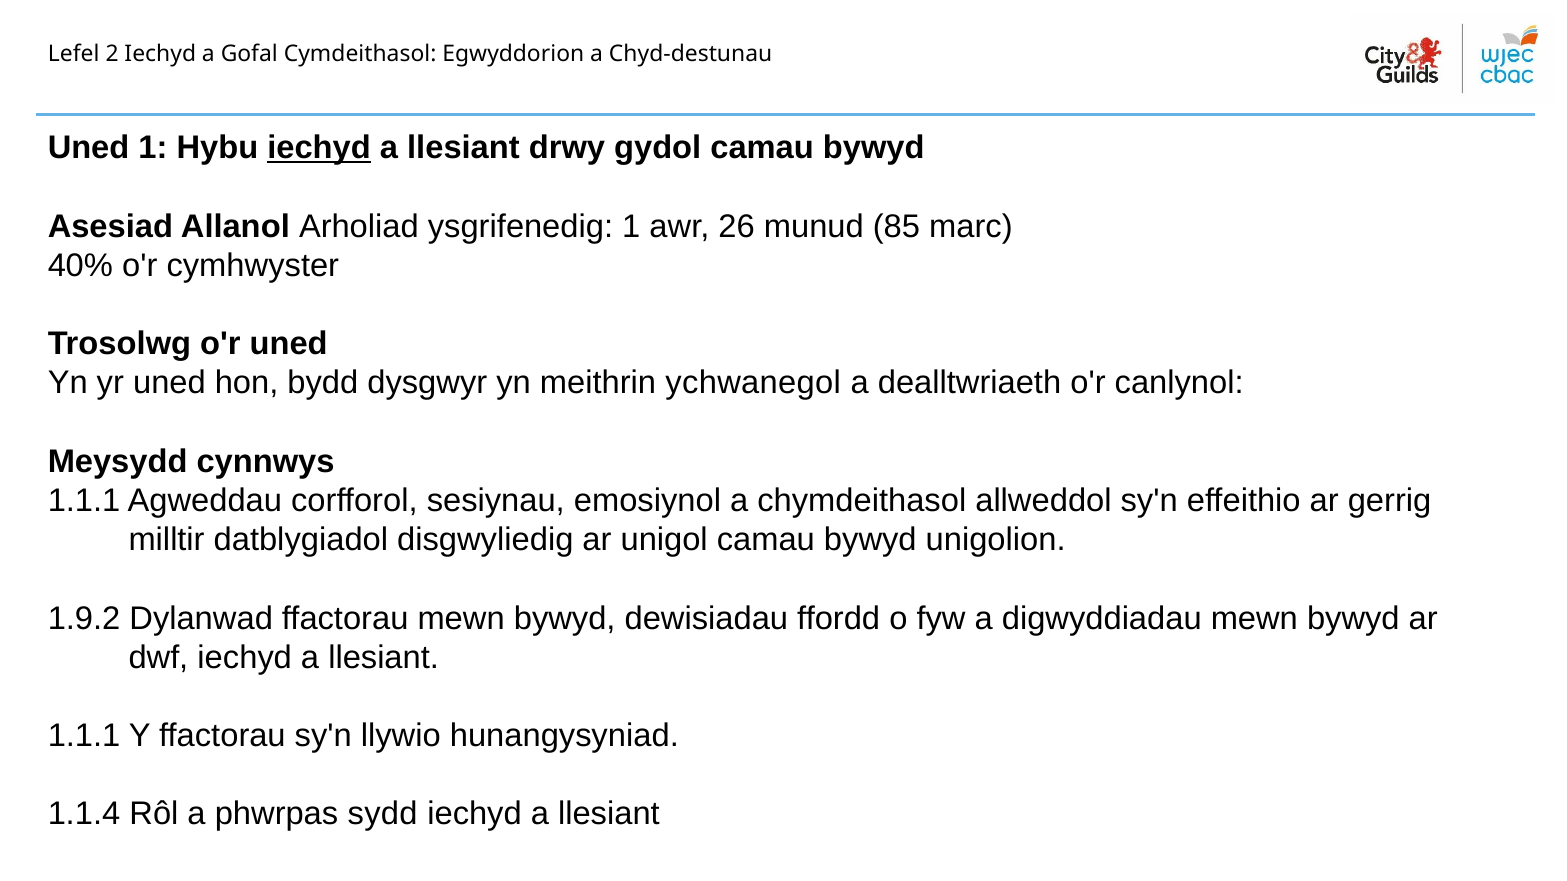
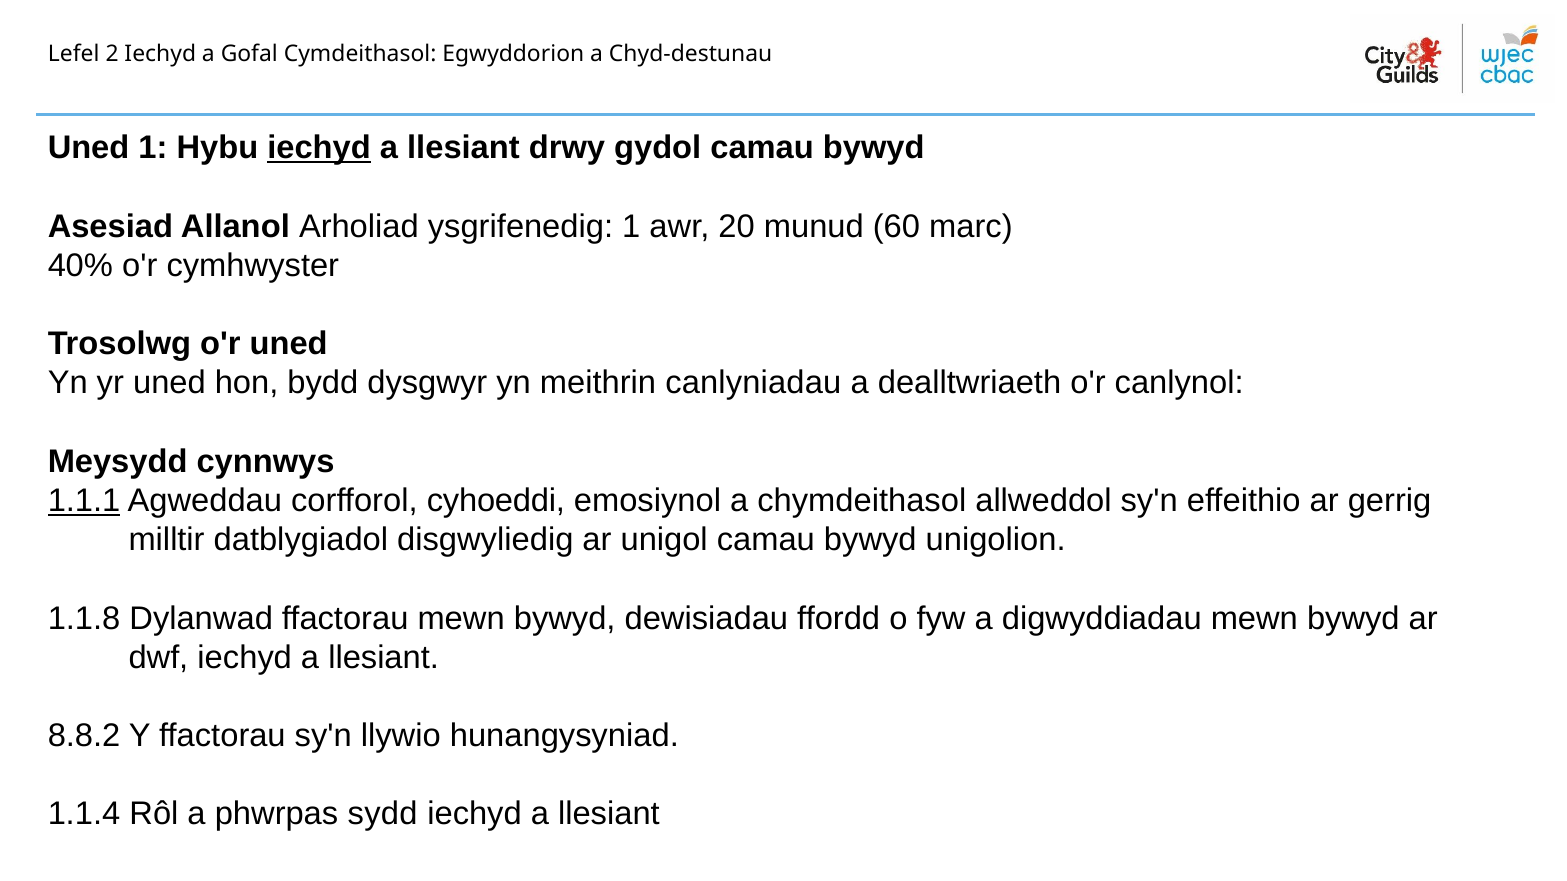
26: 26 -> 20
85: 85 -> 60
ychwanegol: ychwanegol -> canlyniadau
1.1.1 at (84, 501) underline: none -> present
sesiynau: sesiynau -> cyhoeddi
1.9.2: 1.9.2 -> 1.1.8
1.1.1 at (84, 736): 1.1.1 -> 8.8.2
